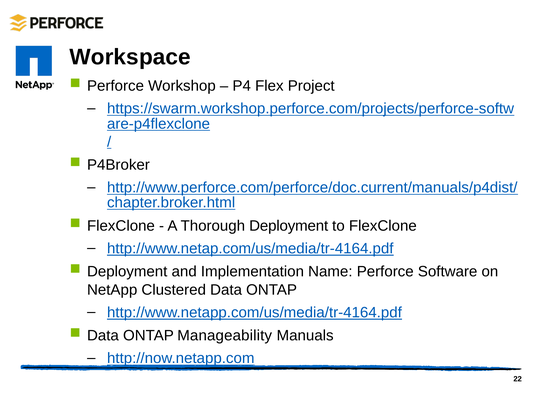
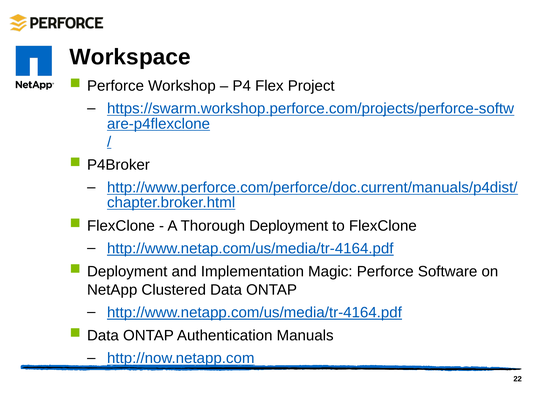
Name: Name -> Magic
Manageability: Manageability -> Authentication
